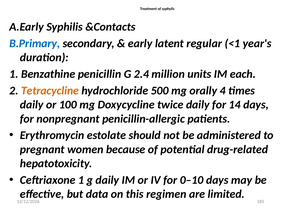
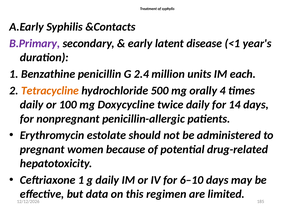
B.Primary colour: blue -> purple
regular: regular -> disease
0–10: 0–10 -> 6–10
